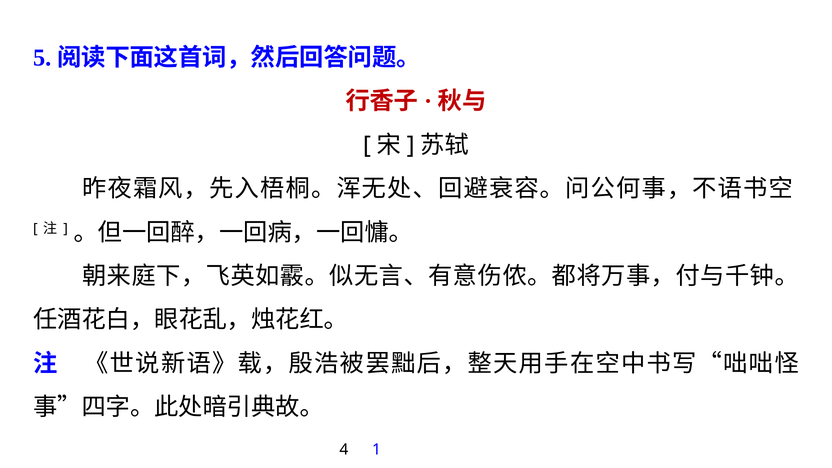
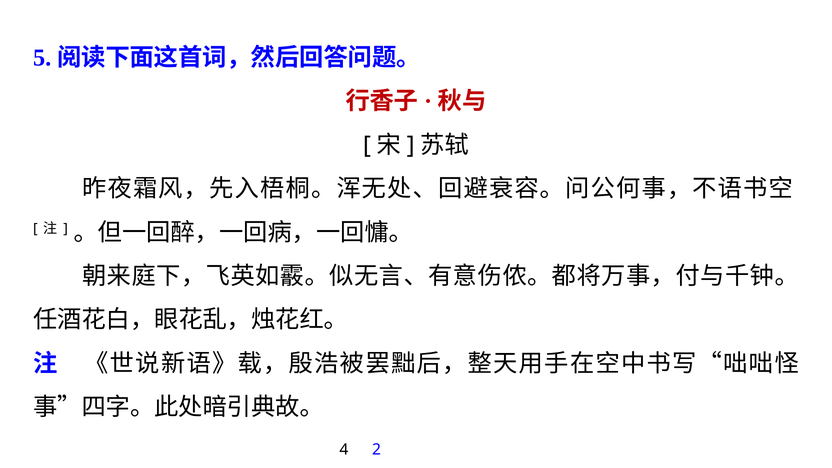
1: 1 -> 2
